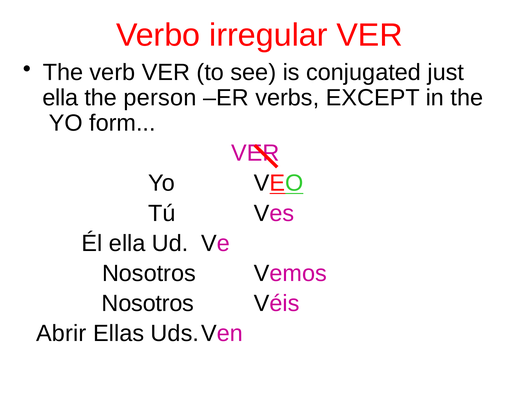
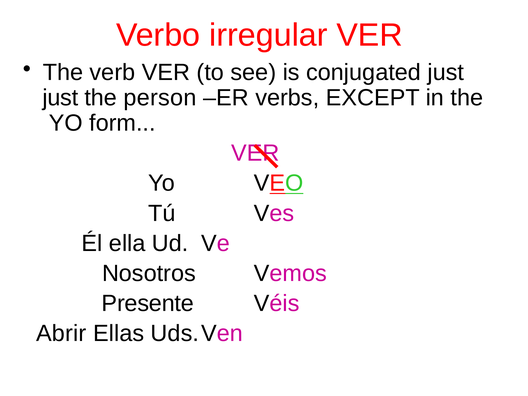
ella at (60, 98): ella -> just
Nosotros at (148, 303): Nosotros -> Presente
